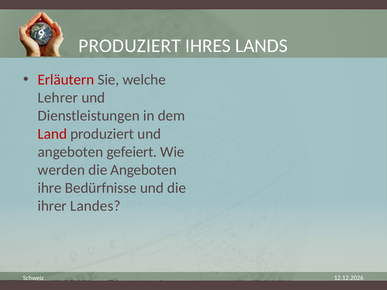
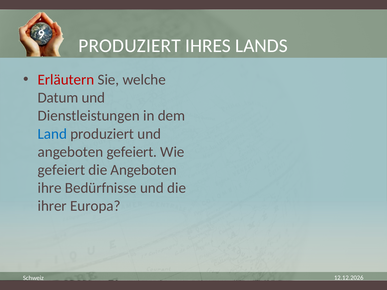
Lehrer: Lehrer -> Datum
Land colour: red -> blue
werden at (61, 170): werden -> gefeiert
Landes: Landes -> Europa
